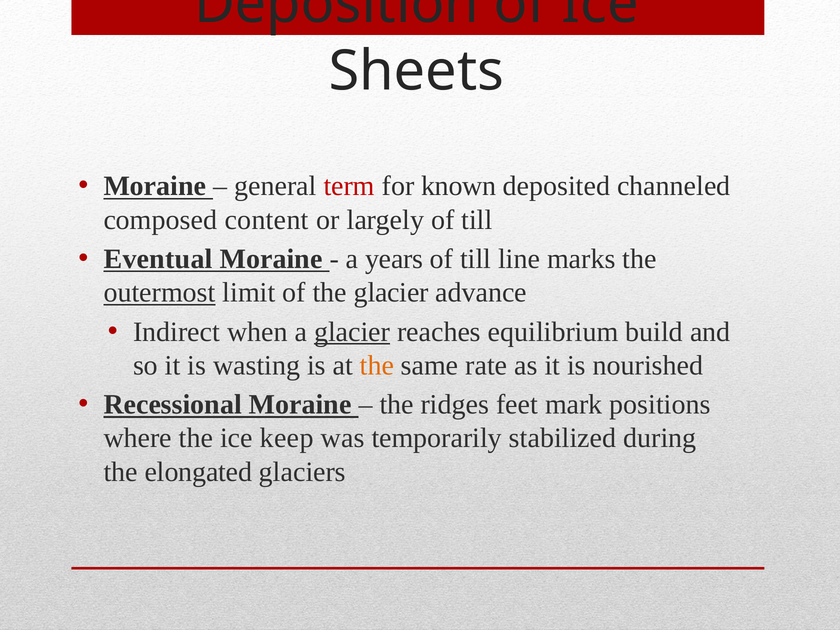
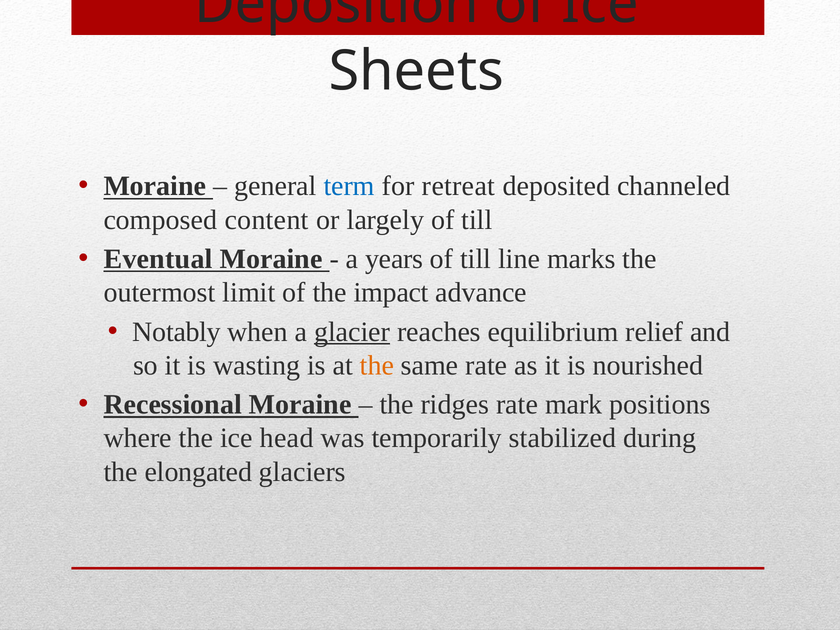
term colour: red -> blue
known: known -> retreat
outermost underline: present -> none
the glacier: glacier -> impact
Indirect: Indirect -> Notably
build: build -> relief
ridges feet: feet -> rate
keep: keep -> head
